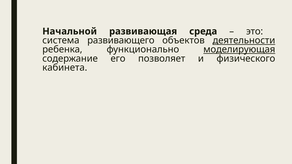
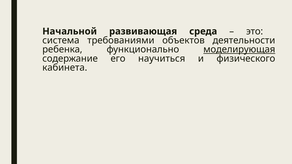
развивающего: развивающего -> требованиями
деятельности underline: present -> none
позволяет: позволяет -> научиться
